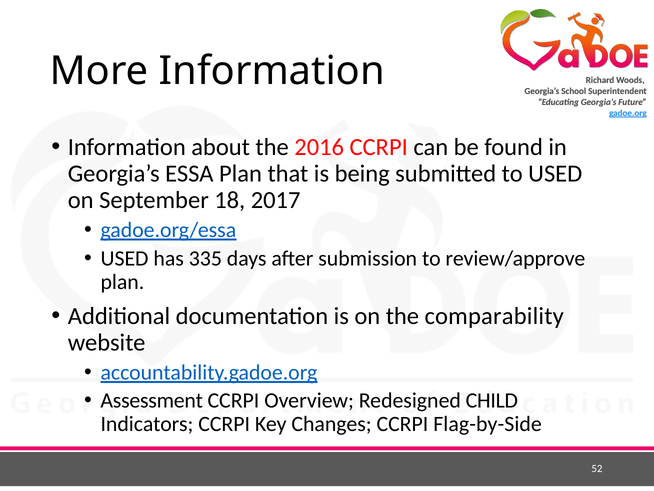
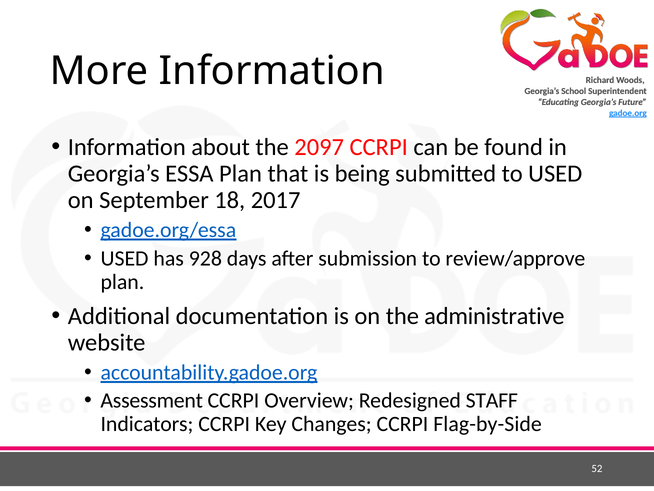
2016: 2016 -> 2097
335: 335 -> 928
comparability: comparability -> administrative
CHILD: CHILD -> STAFF
